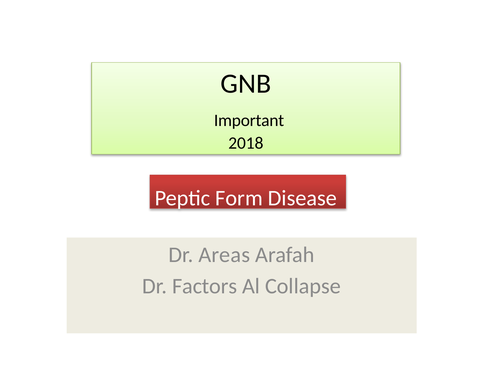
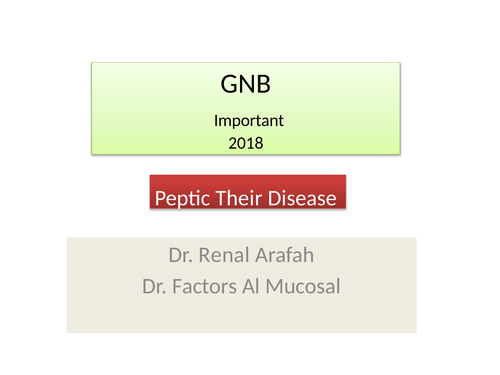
Form: Form -> Their
Areas: Areas -> Renal
Collapse: Collapse -> Mucosal
